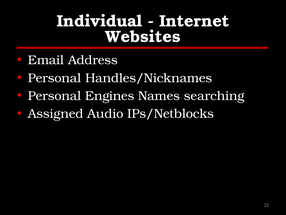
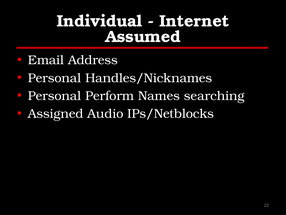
Websites: Websites -> Assumed
Engines: Engines -> Perform
